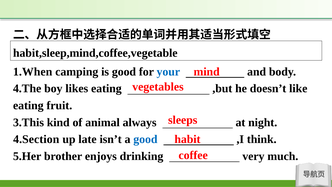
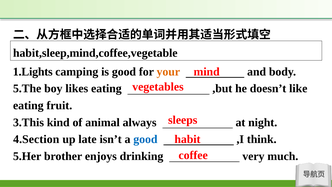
1.When: 1.When -> 1.Lights
your colour: blue -> orange
4.The: 4.The -> 5.The
